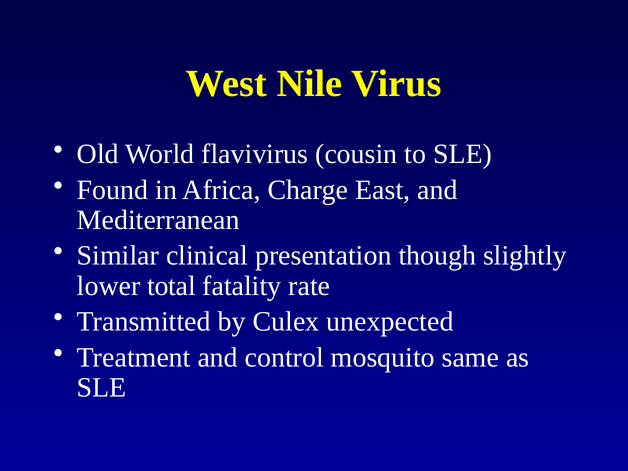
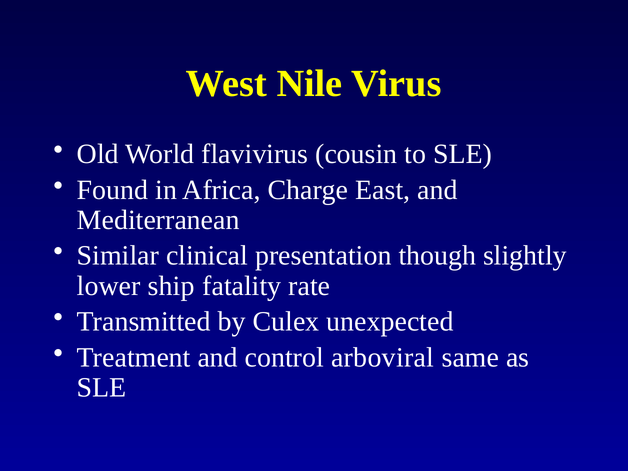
total: total -> ship
mosquito: mosquito -> arboviral
